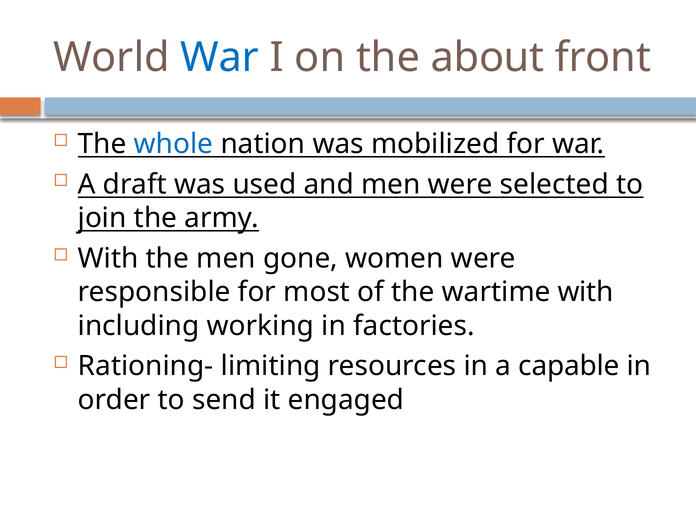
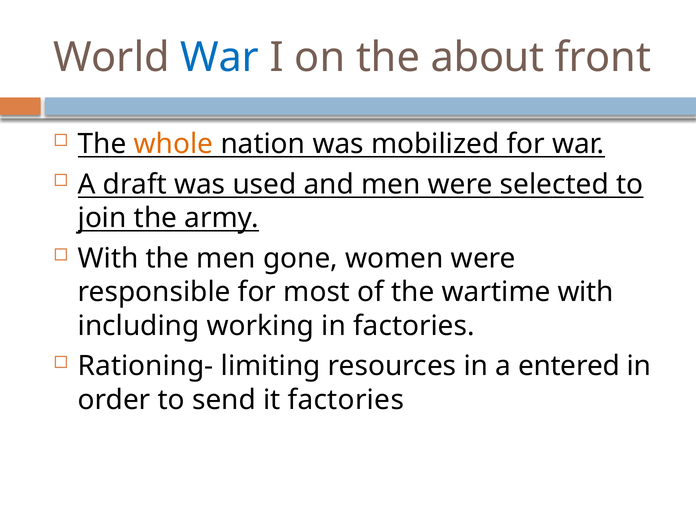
whole colour: blue -> orange
capable: capable -> entered
it engaged: engaged -> factories
